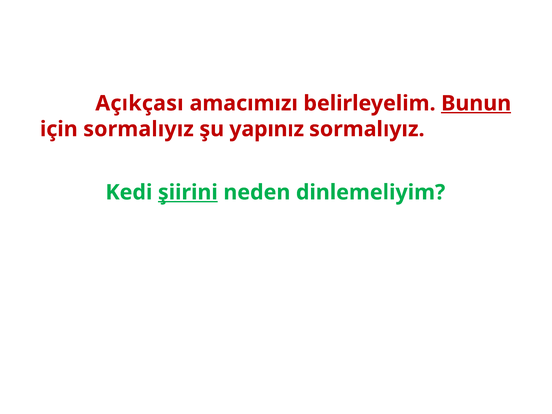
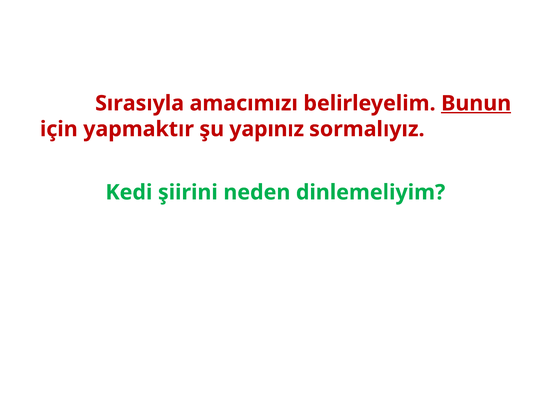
Açıkçası: Açıkçası -> Sırasıyla
için sormalıyız: sormalıyız -> yapmaktır
şiirini underline: present -> none
